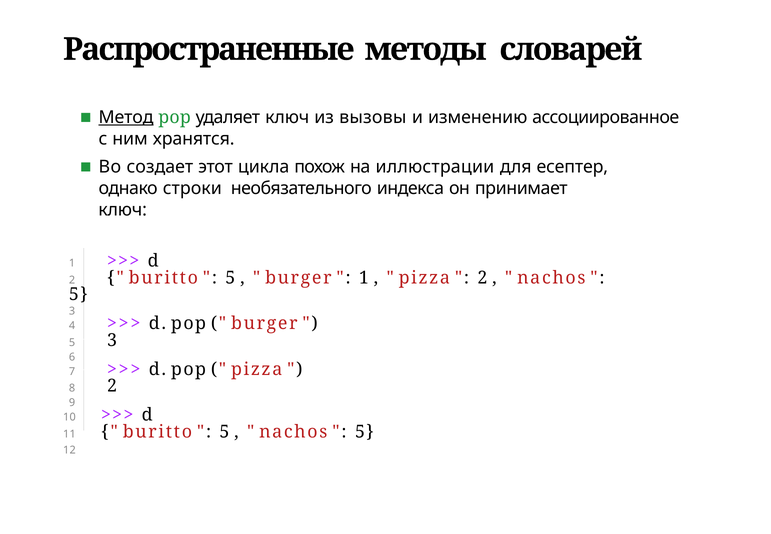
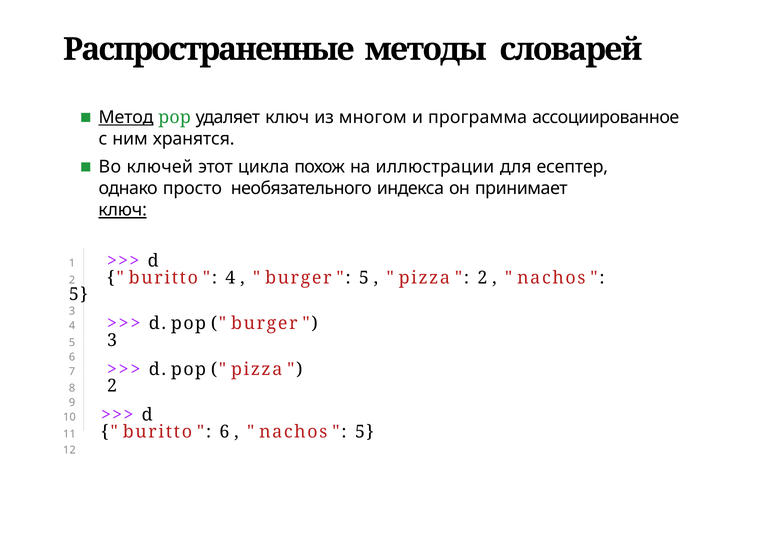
вызовы: вызовы -> многом
изменению: изменению -> программа
создает: создает -> ключей
строки: строки -> просто
ключ at (123, 210) underline: none -> present
5 at (230, 278): 5 -> 4
1 at (364, 278): 1 -> 5
5 at (224, 431): 5 -> 6
